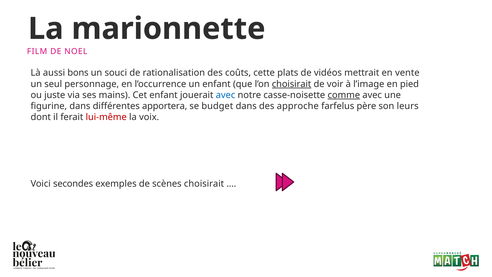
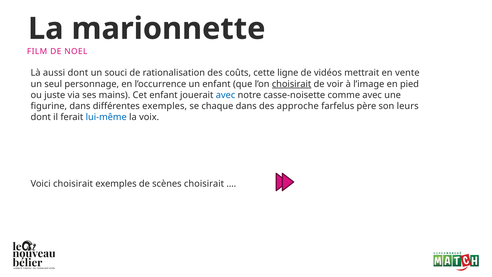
aussi bons: bons -> dont
plats: plats -> ligne
comme underline: present -> none
différentes apportera: apportera -> exemples
budget: budget -> chaque
lui-même colour: red -> blue
Voici secondes: secondes -> choisirait
